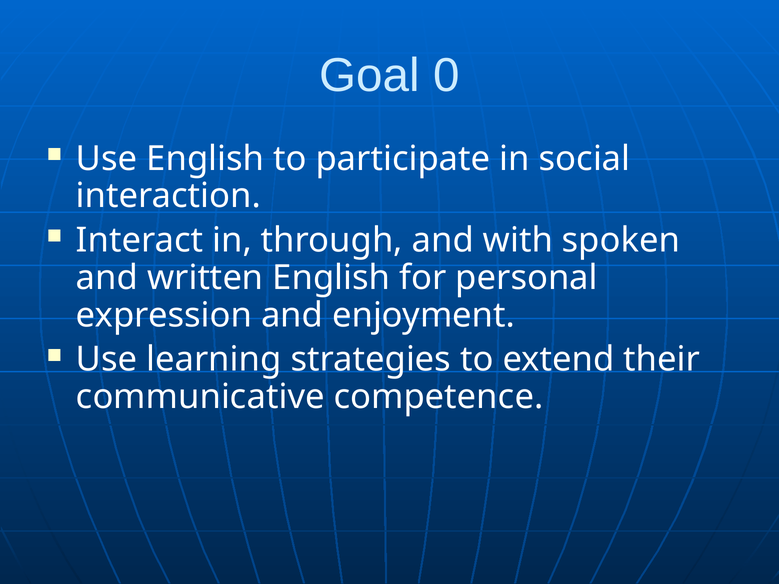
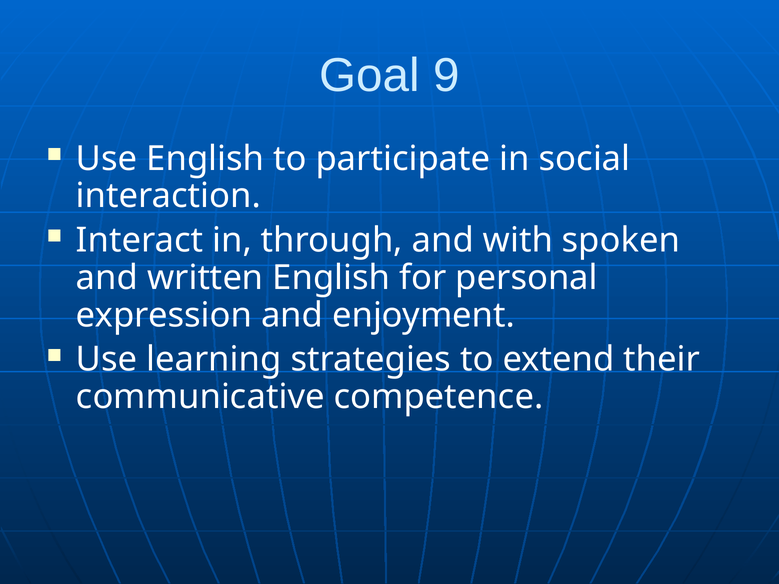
0: 0 -> 9
